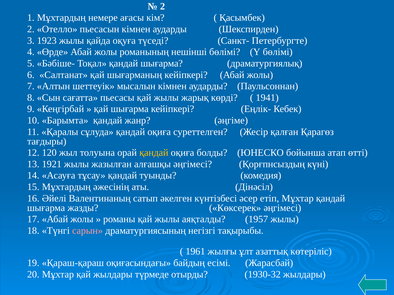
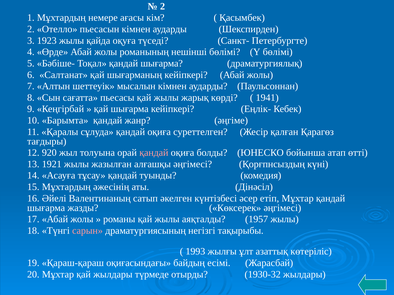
120: 120 -> 920
қандай at (154, 153) colour: yellow -> pink
1961: 1961 -> 1993
